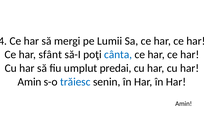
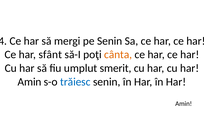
pe Lumii: Lumii -> Senin
cânta colour: blue -> orange
predai: predai -> smerit
